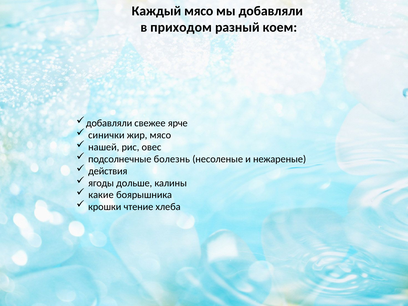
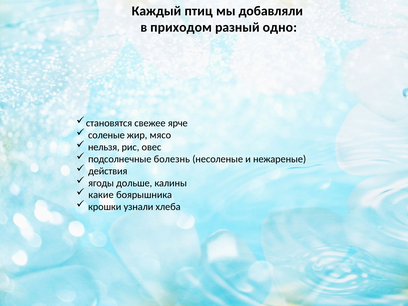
Каждый мясо: мясо -> птиц
коем: коем -> одно
добавляли at (109, 123): добавляли -> становятся
синички: синички -> соленые
нашей: нашей -> нельзя
чтение: чтение -> узнали
